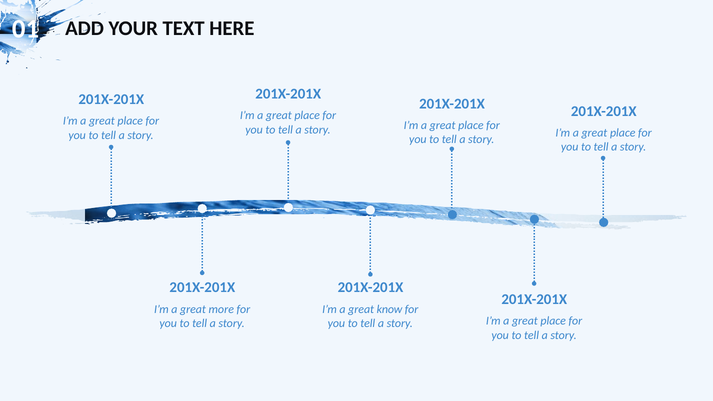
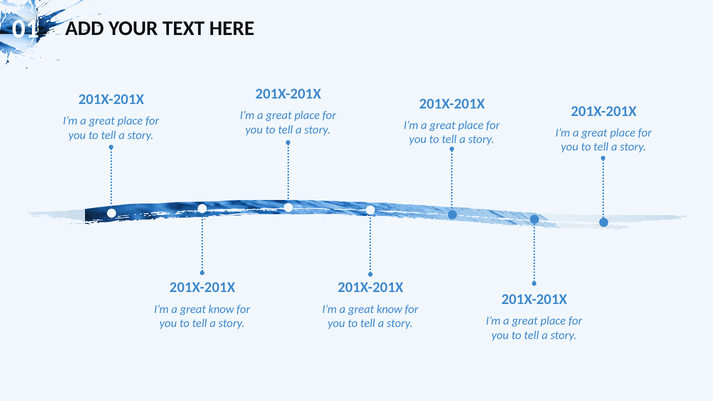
more at (221, 309): more -> know
